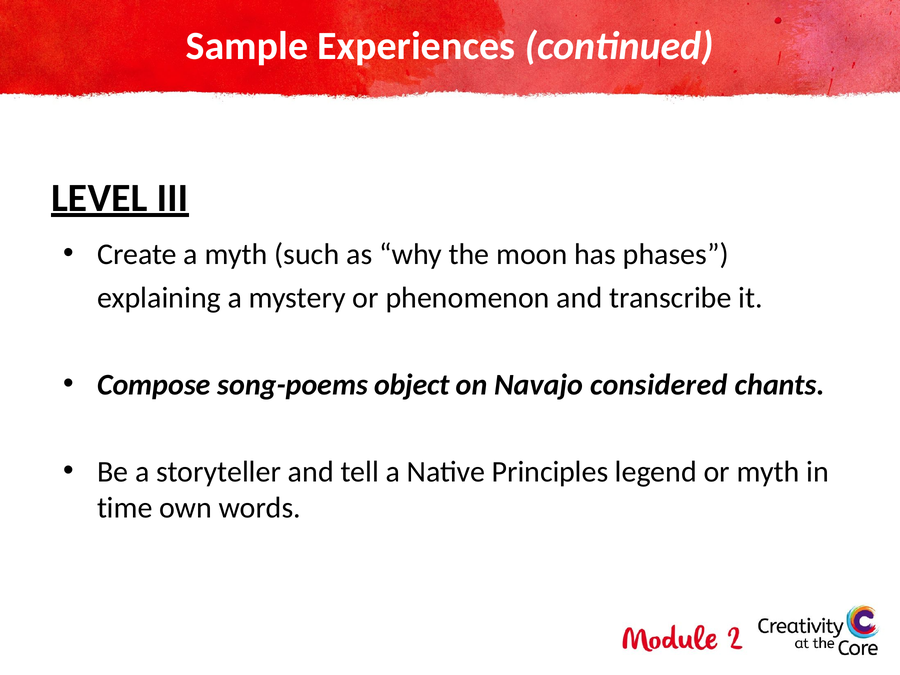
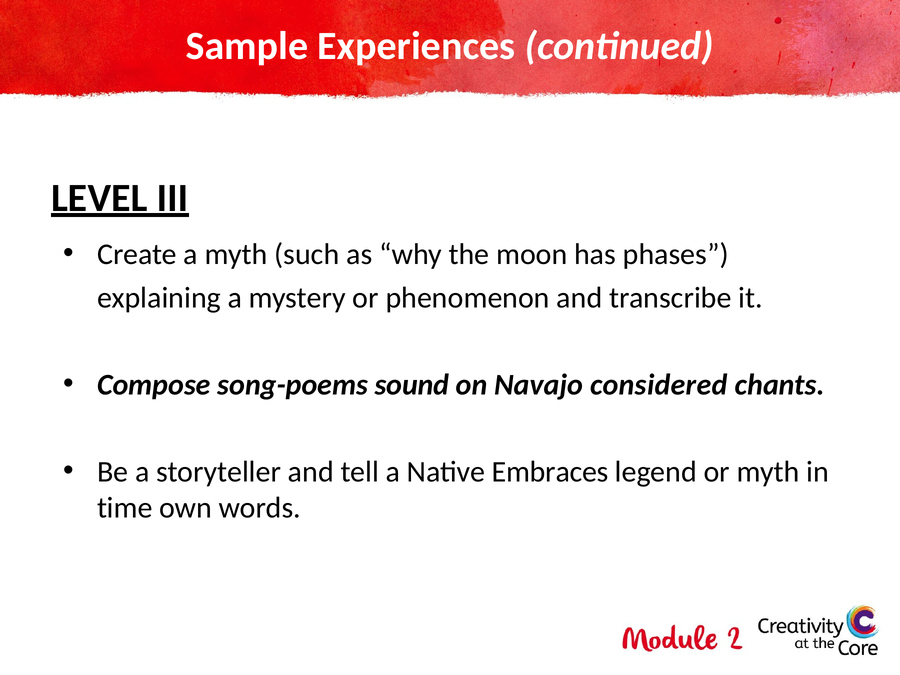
object: object -> sound
Principles: Principles -> Embraces
